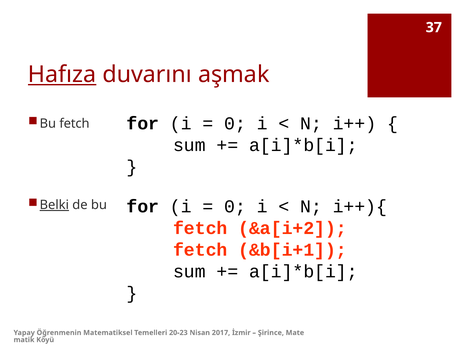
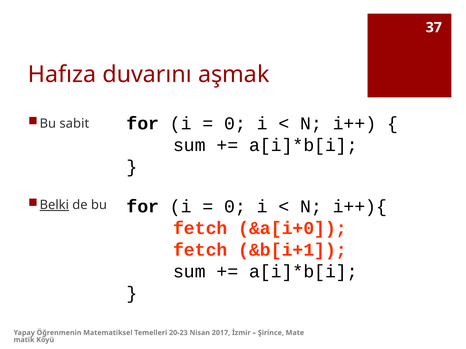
Hafıza underline: present -> none
Bu fetch: fetch -> sabit
&a[i+2: &a[i+2 -> &a[i+0
